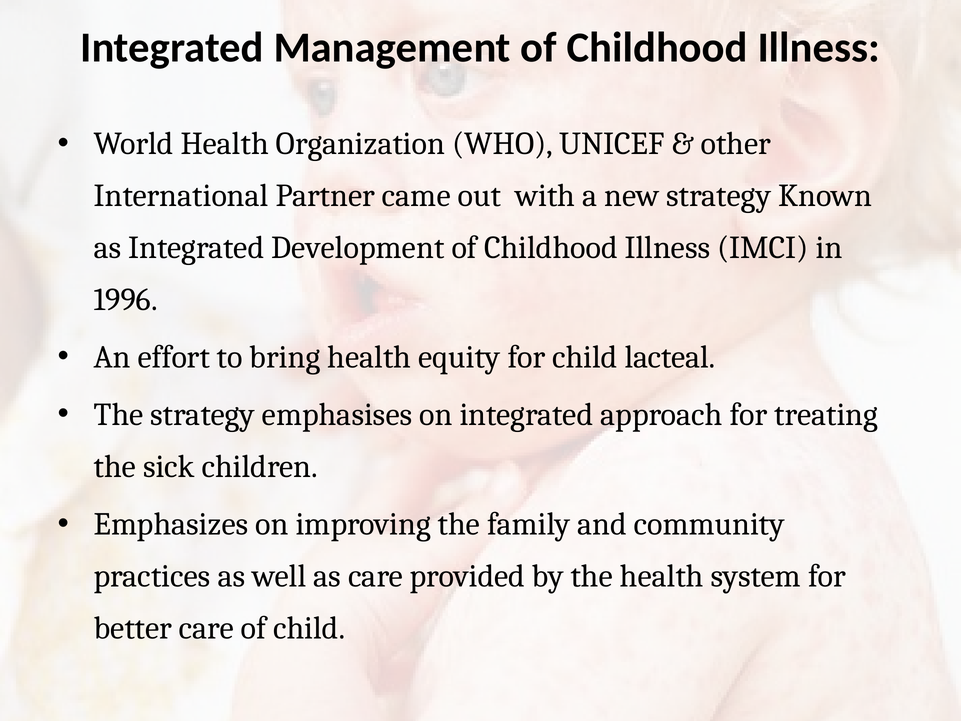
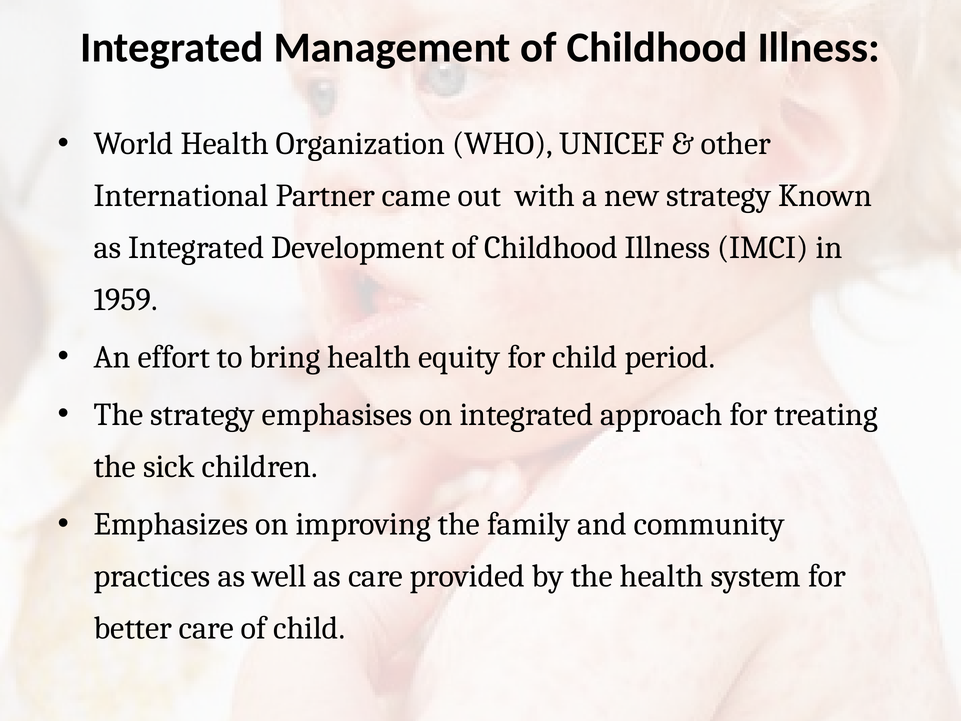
1996: 1996 -> 1959
lacteal: lacteal -> period
